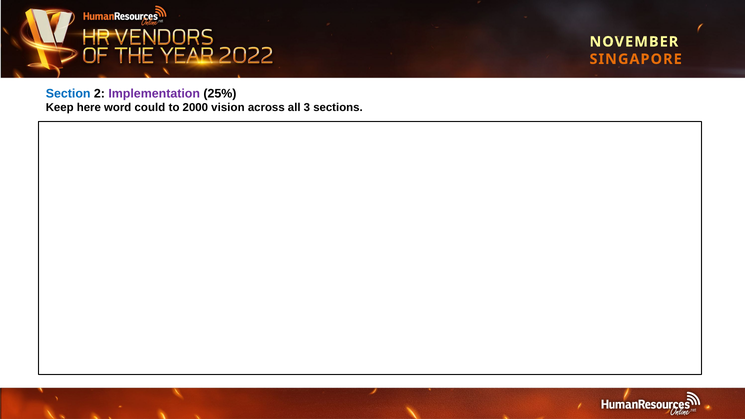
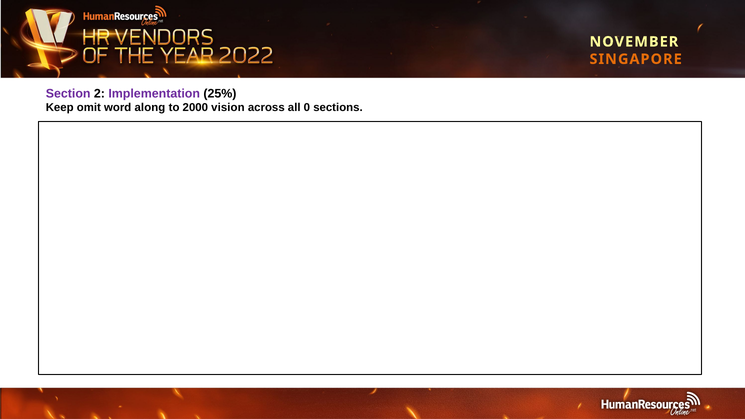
Section colour: blue -> purple
here: here -> omit
could: could -> along
3: 3 -> 0
